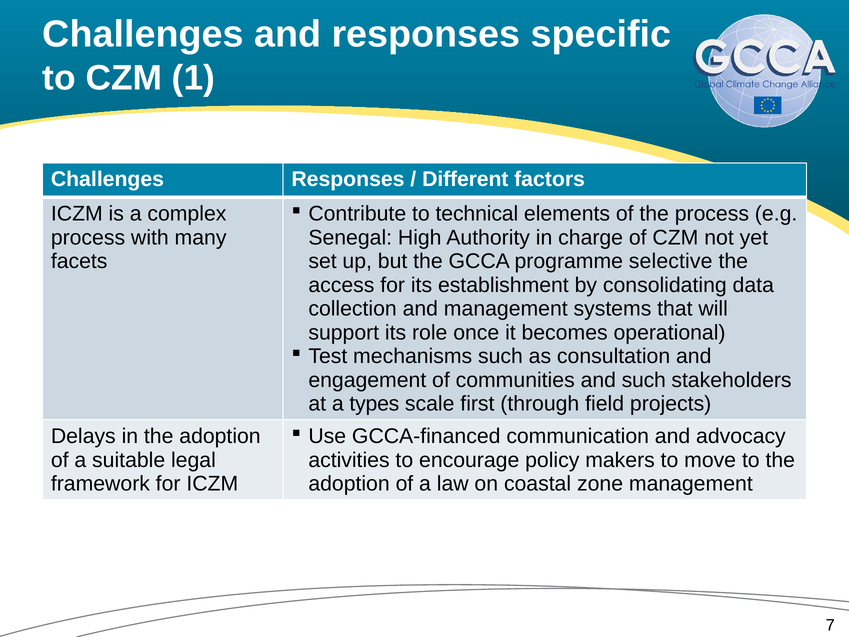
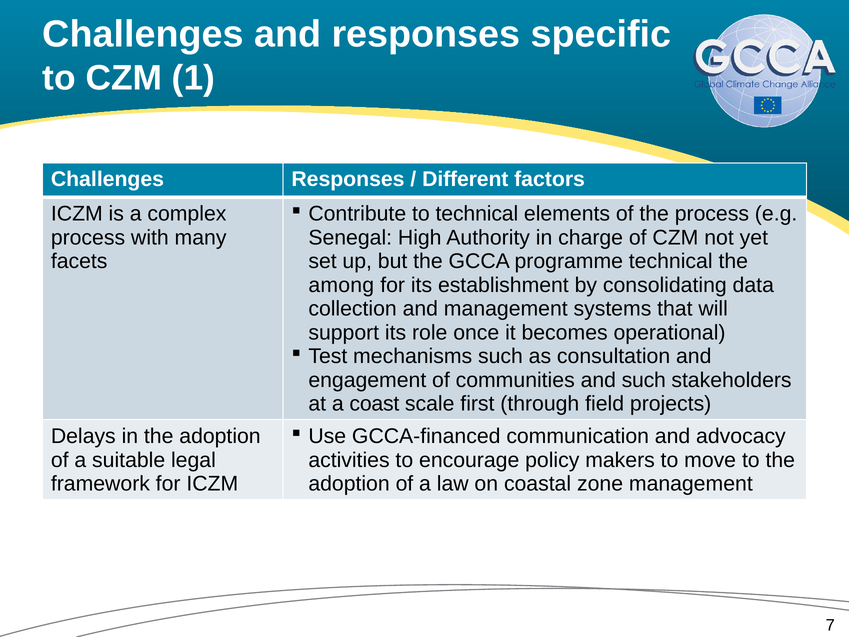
programme selective: selective -> technical
access: access -> among
types: types -> coast
